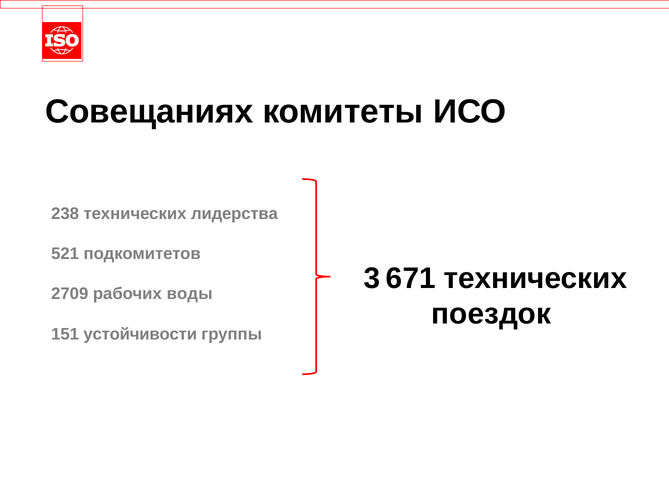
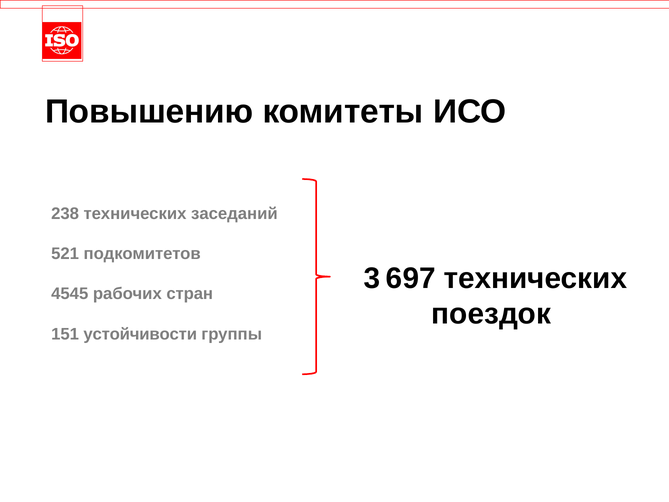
Совещаниях: Совещаниях -> Повышению
лидерства: лидерства -> заседаний
671: 671 -> 697
2709: 2709 -> 4545
воды: воды -> стран
